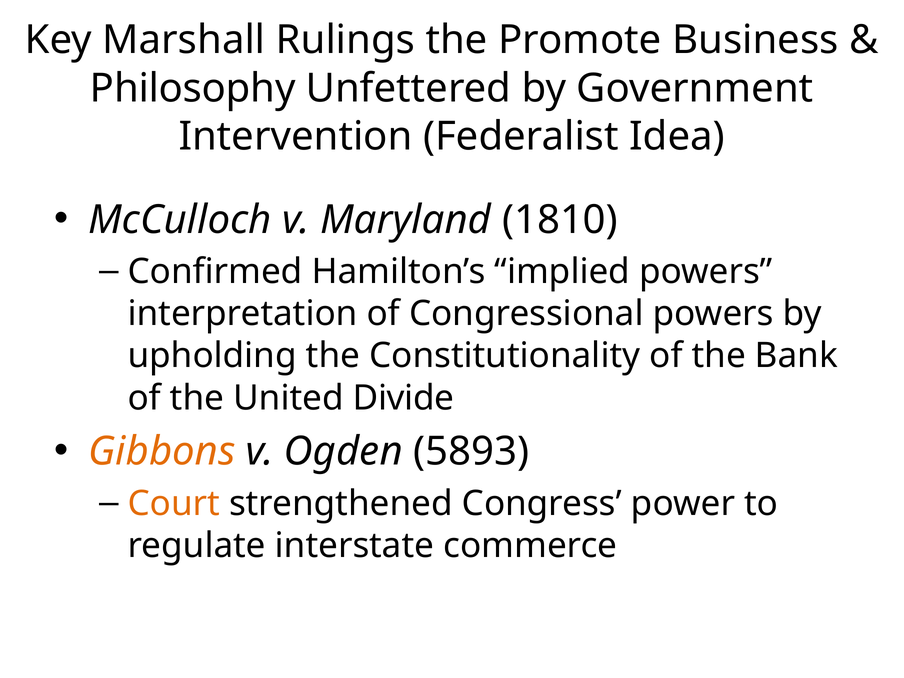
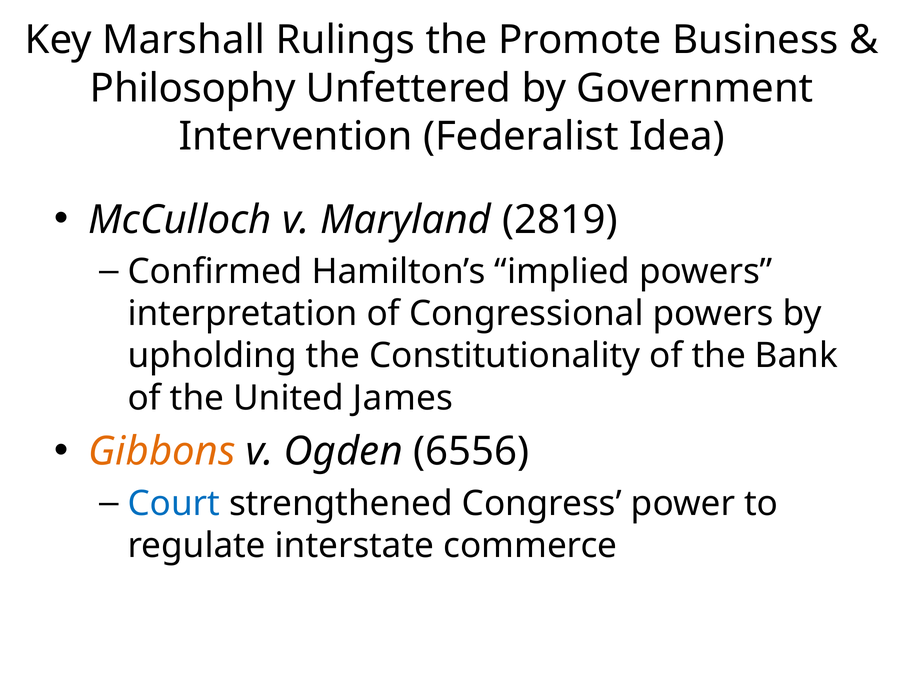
1810: 1810 -> 2819
Divide: Divide -> James
5893: 5893 -> 6556
Court colour: orange -> blue
